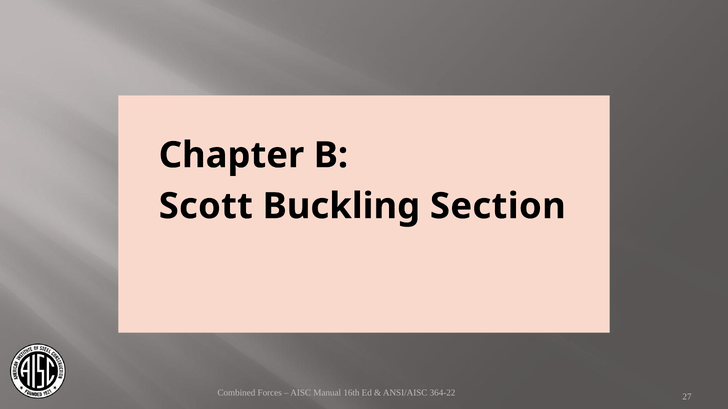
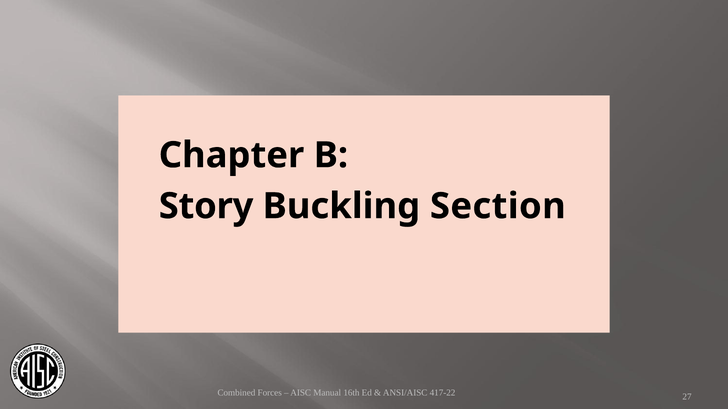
Scott: Scott -> Story
364-22: 364-22 -> 417-22
